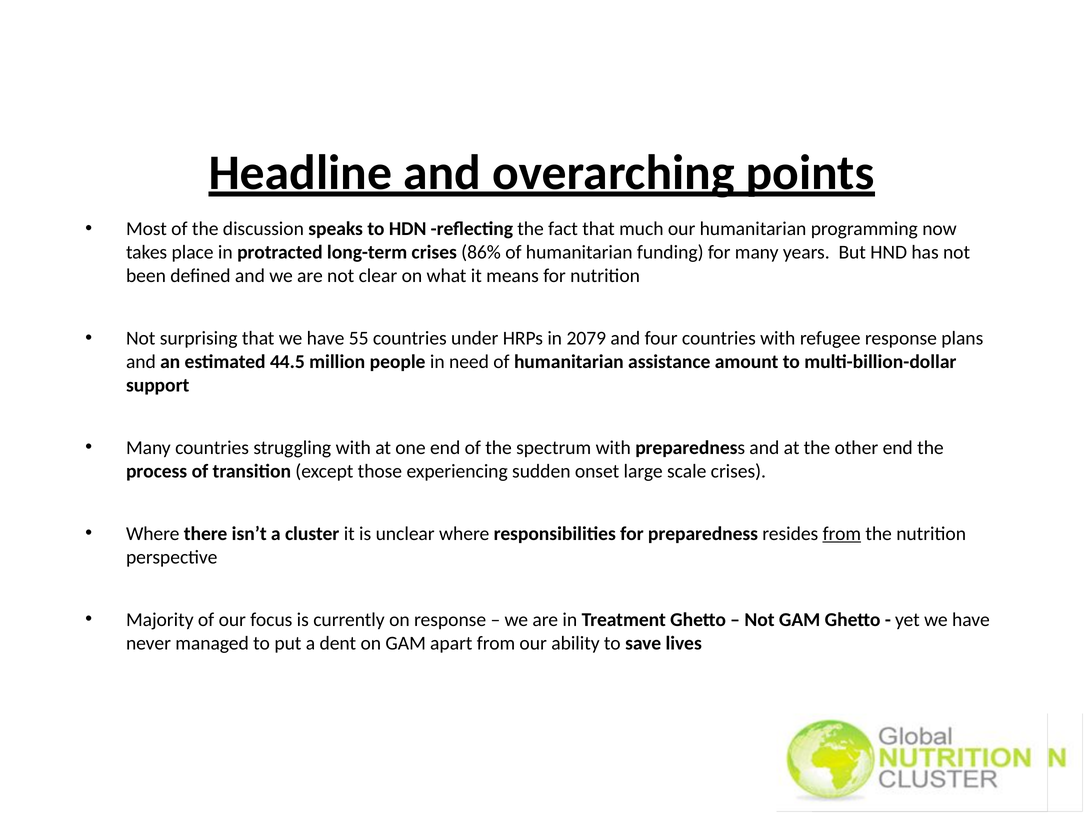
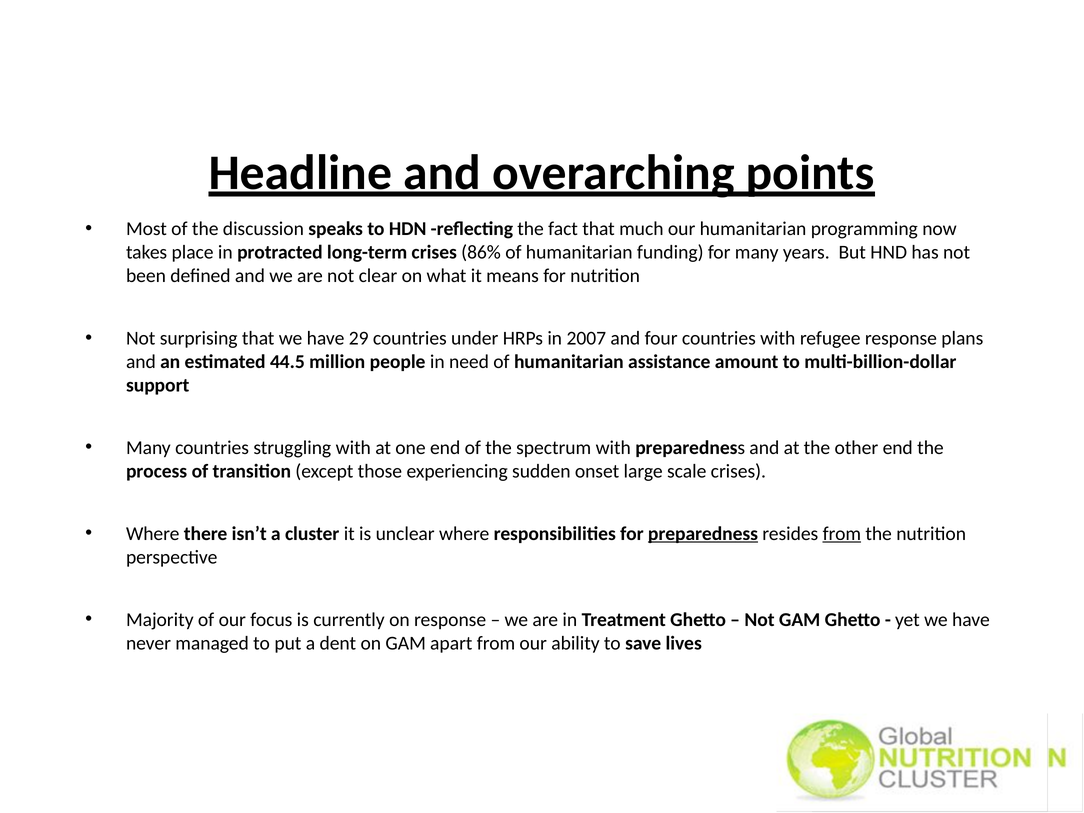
55: 55 -> 29
2079: 2079 -> 2007
preparedness at (703, 534) underline: none -> present
